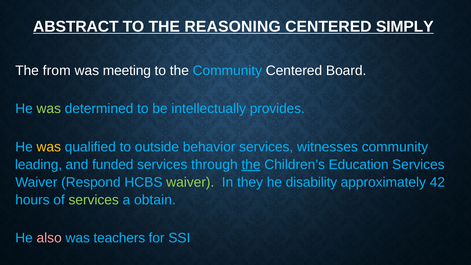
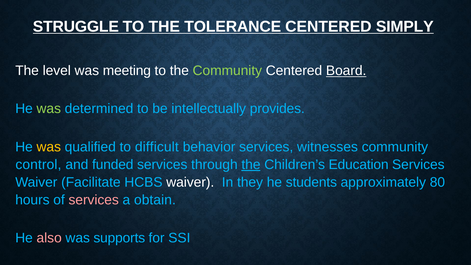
ABSTRACT: ABSTRACT -> STRUGGLE
REASONING: REASONING -> TOLERANCE
from: from -> level
Community at (227, 71) colour: light blue -> light green
Board underline: none -> present
outside: outside -> difficult
leading: leading -> control
Respond: Respond -> Facilitate
waiver at (190, 182) colour: light green -> white
disability: disability -> students
42: 42 -> 80
services at (94, 200) colour: light green -> pink
teachers: teachers -> supports
